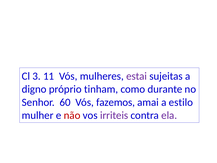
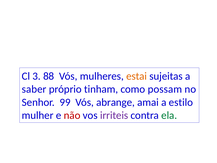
11: 11 -> 88
estai colour: purple -> orange
digno: digno -> saber
durante: durante -> possam
60: 60 -> 99
fazemos: fazemos -> abrange
ela colour: purple -> green
